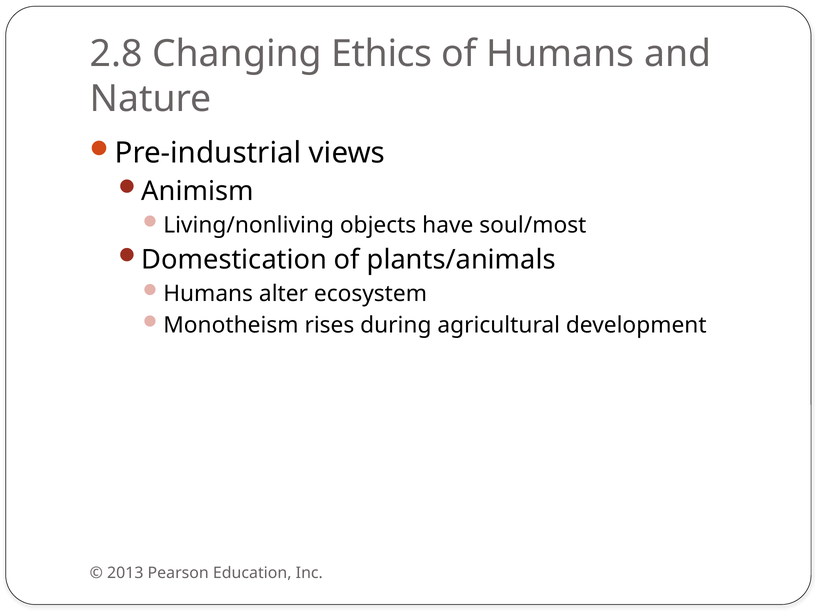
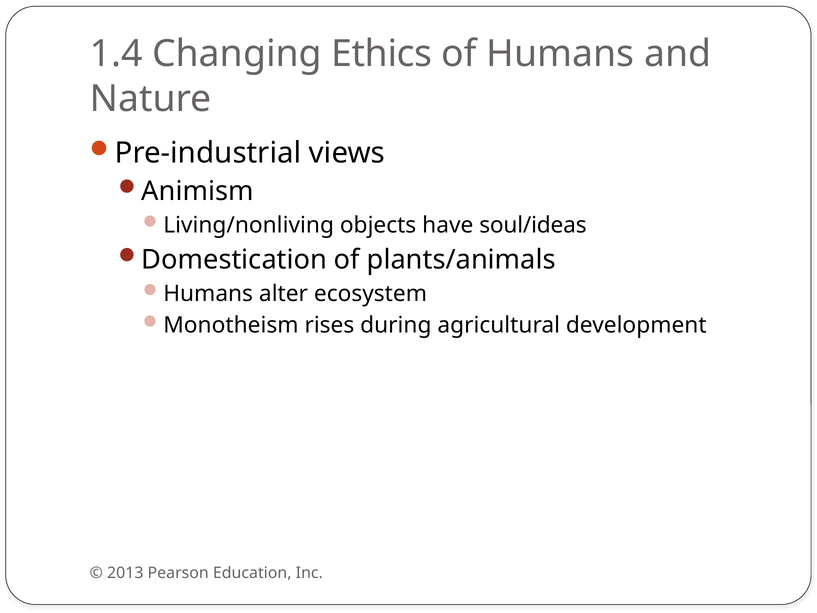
2.8: 2.8 -> 1.4
soul/most: soul/most -> soul/ideas
